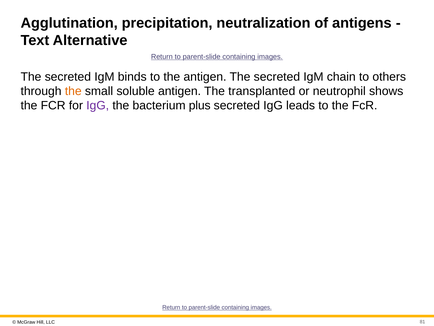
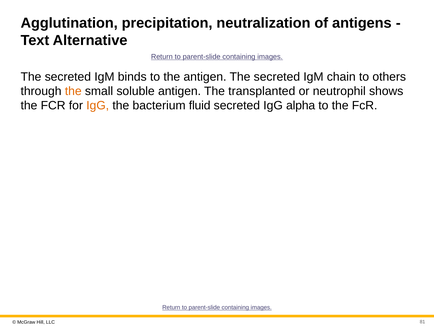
IgG at (98, 106) colour: purple -> orange
plus: plus -> fluid
leads: leads -> alpha
